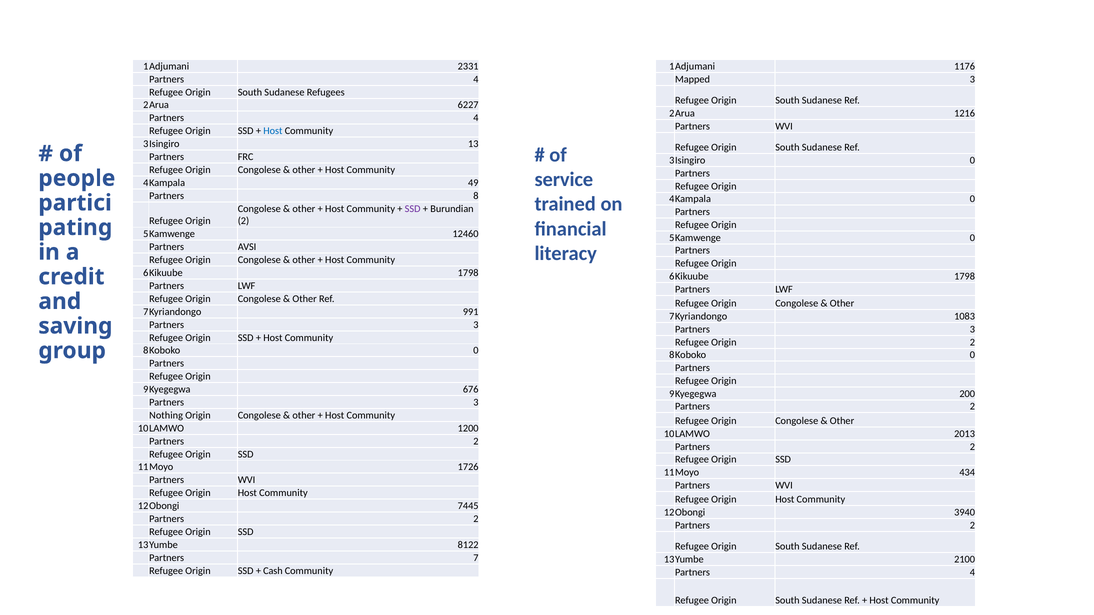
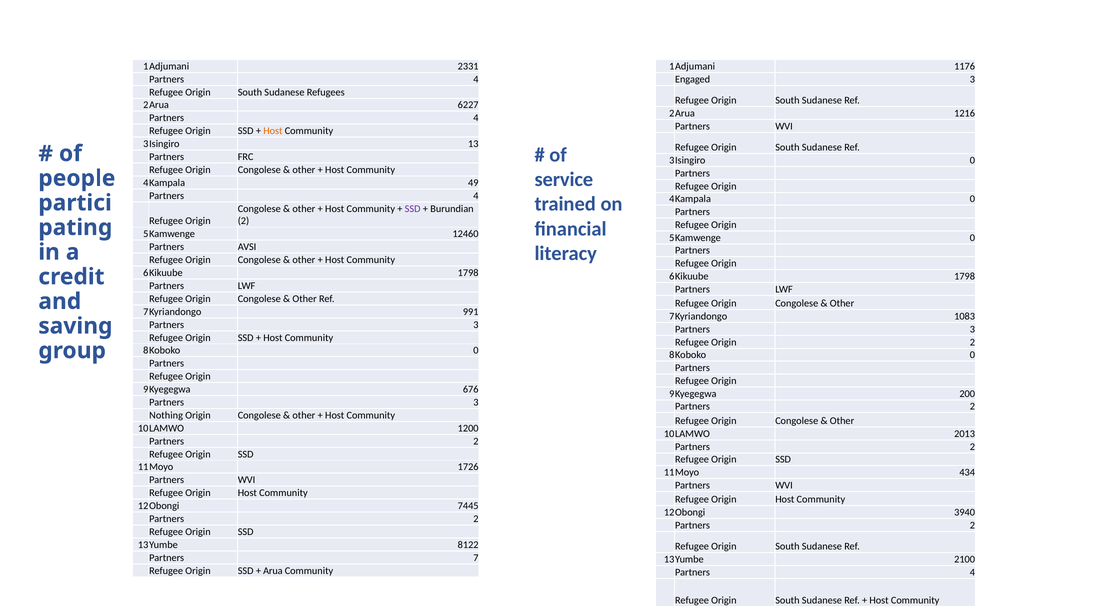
Mapped: Mapped -> Engaged
Host at (273, 131) colour: blue -> orange
8 at (476, 196): 8 -> 4
Cash: Cash -> Arua
